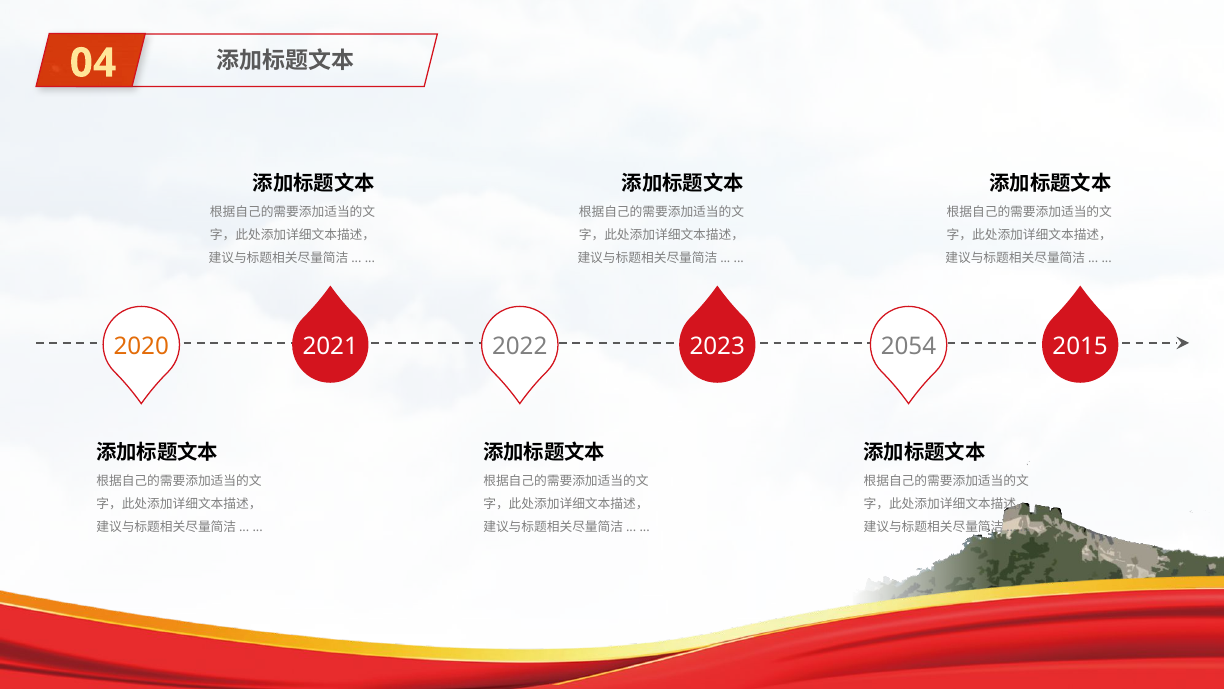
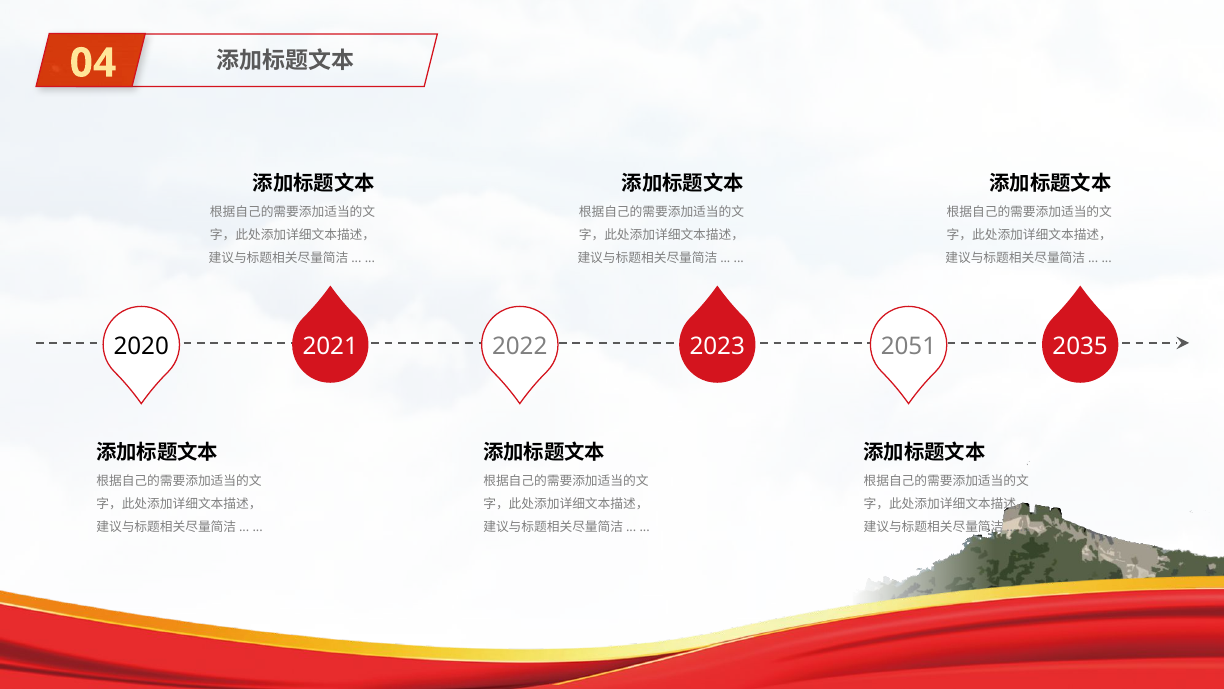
2020 colour: orange -> black
2054: 2054 -> 2051
2015: 2015 -> 2035
